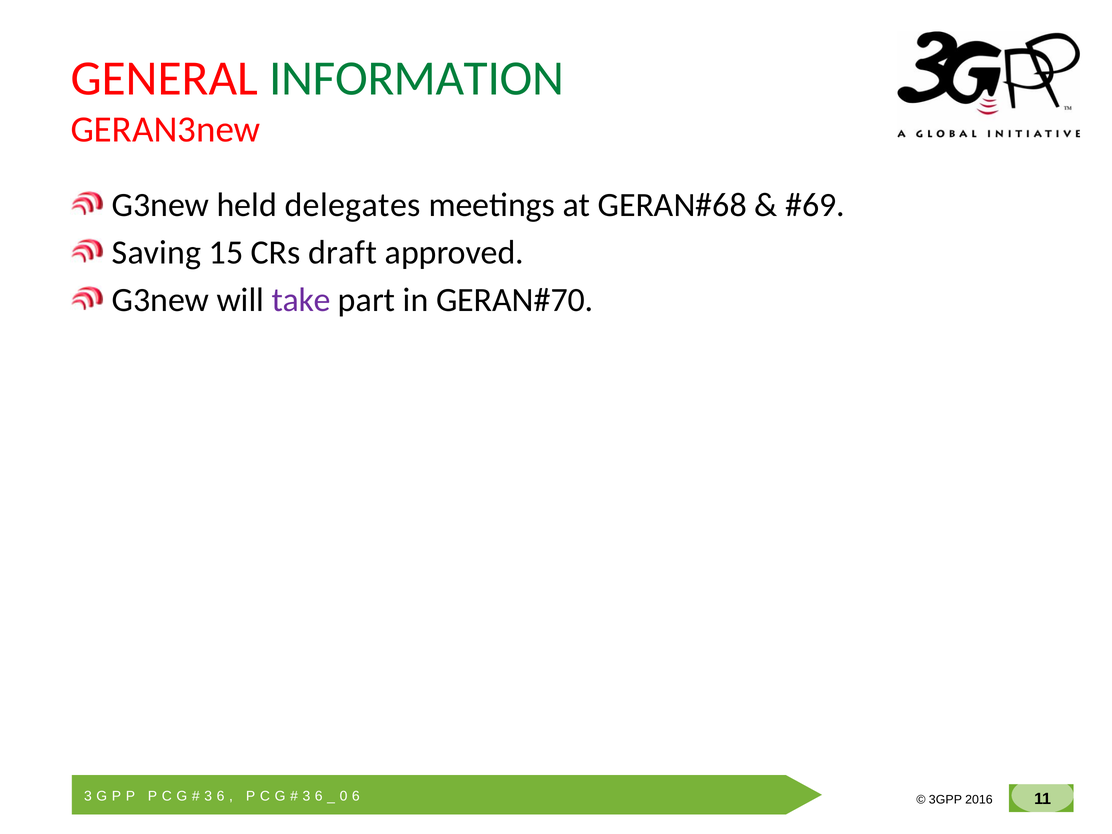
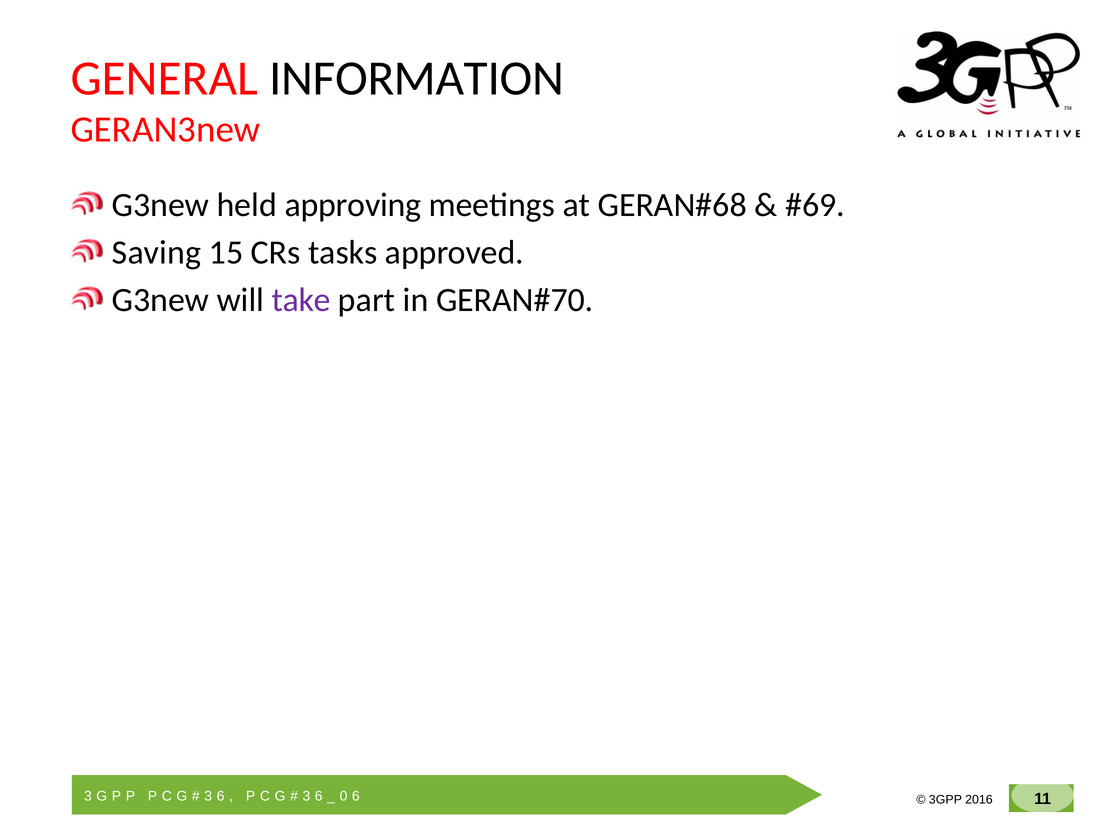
INFORMATION colour: green -> black
delegates: delegates -> approving
draft: draft -> tasks
